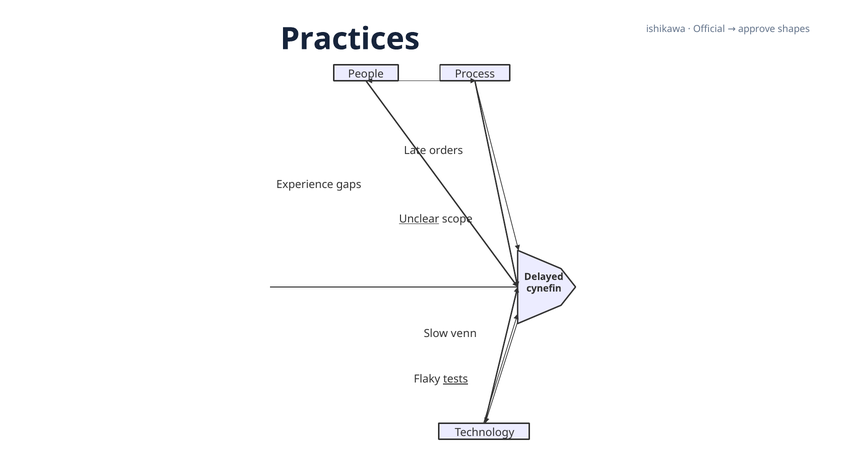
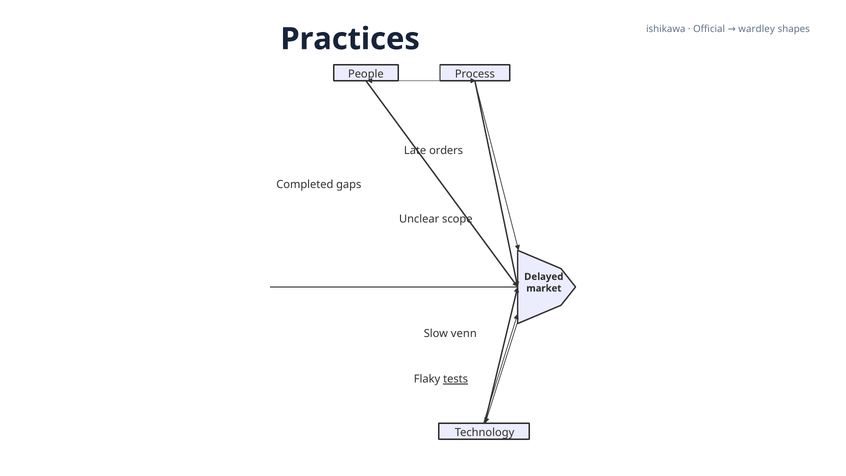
approve: approve -> wardley
Experience: Experience -> Completed
Unclear underline: present -> none
cynefin: cynefin -> market
